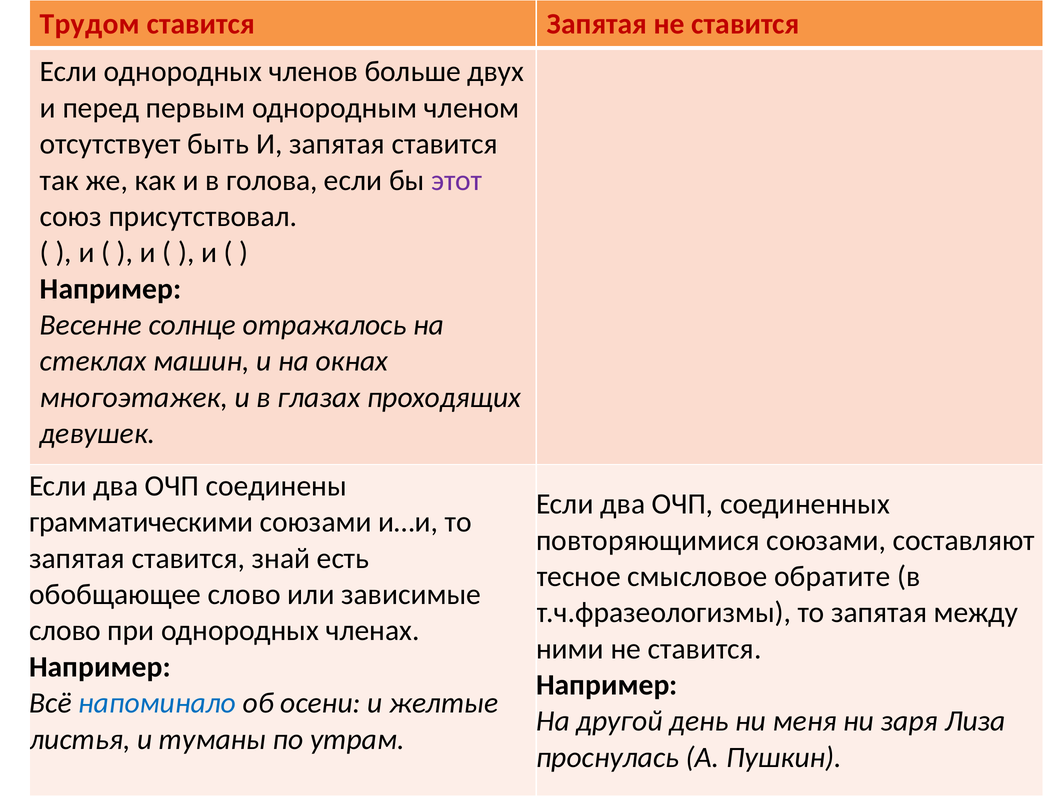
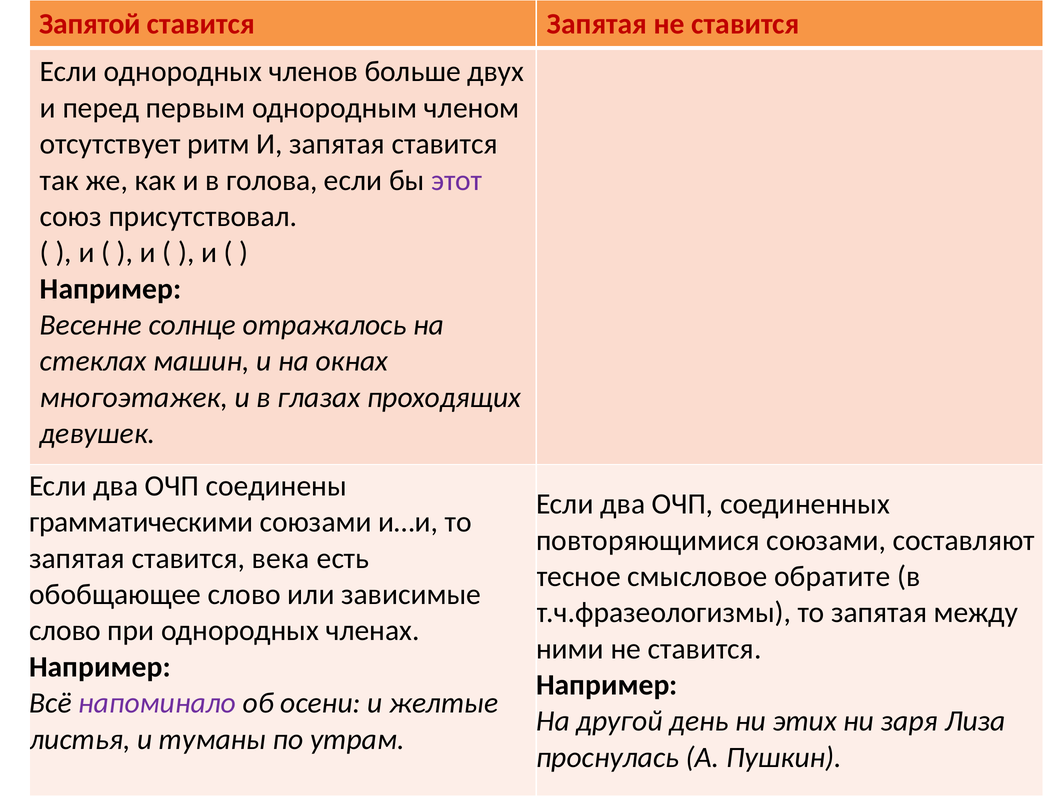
Трудом: Трудом -> Запятой
быть: быть -> ритм
знай: знай -> века
напоминало colour: blue -> purple
меня: меня -> этих
